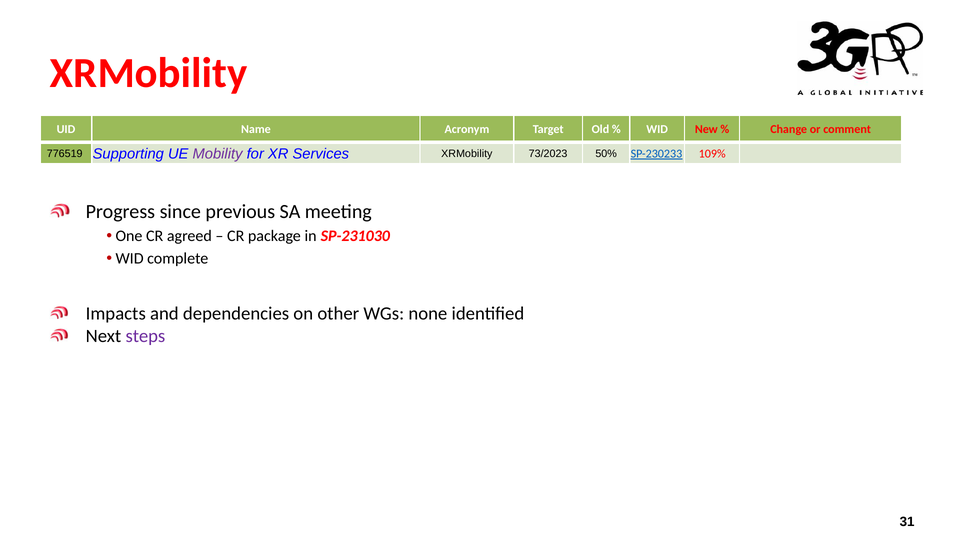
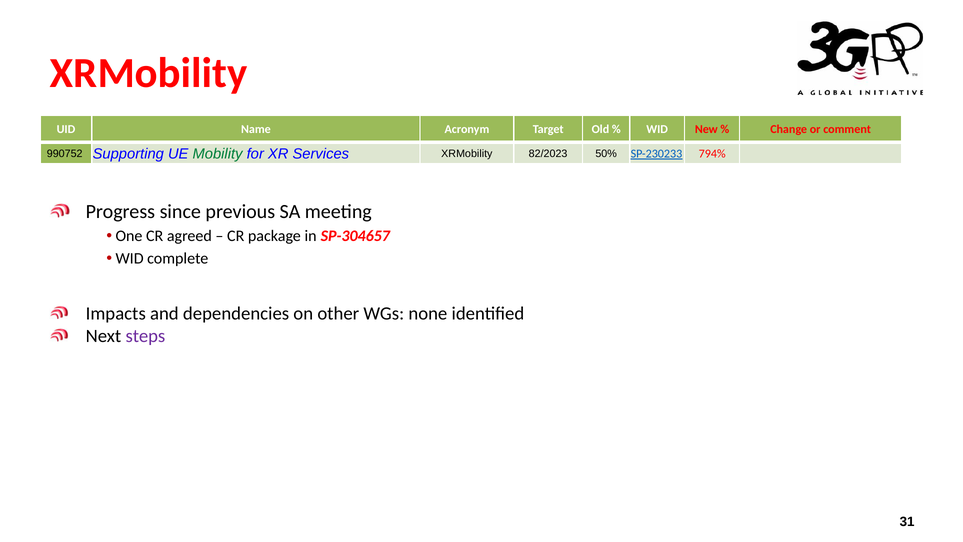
776519: 776519 -> 990752
Mobility colour: purple -> green
73/2023: 73/2023 -> 82/2023
109%: 109% -> 794%
SP-231030: SP-231030 -> SP-304657
